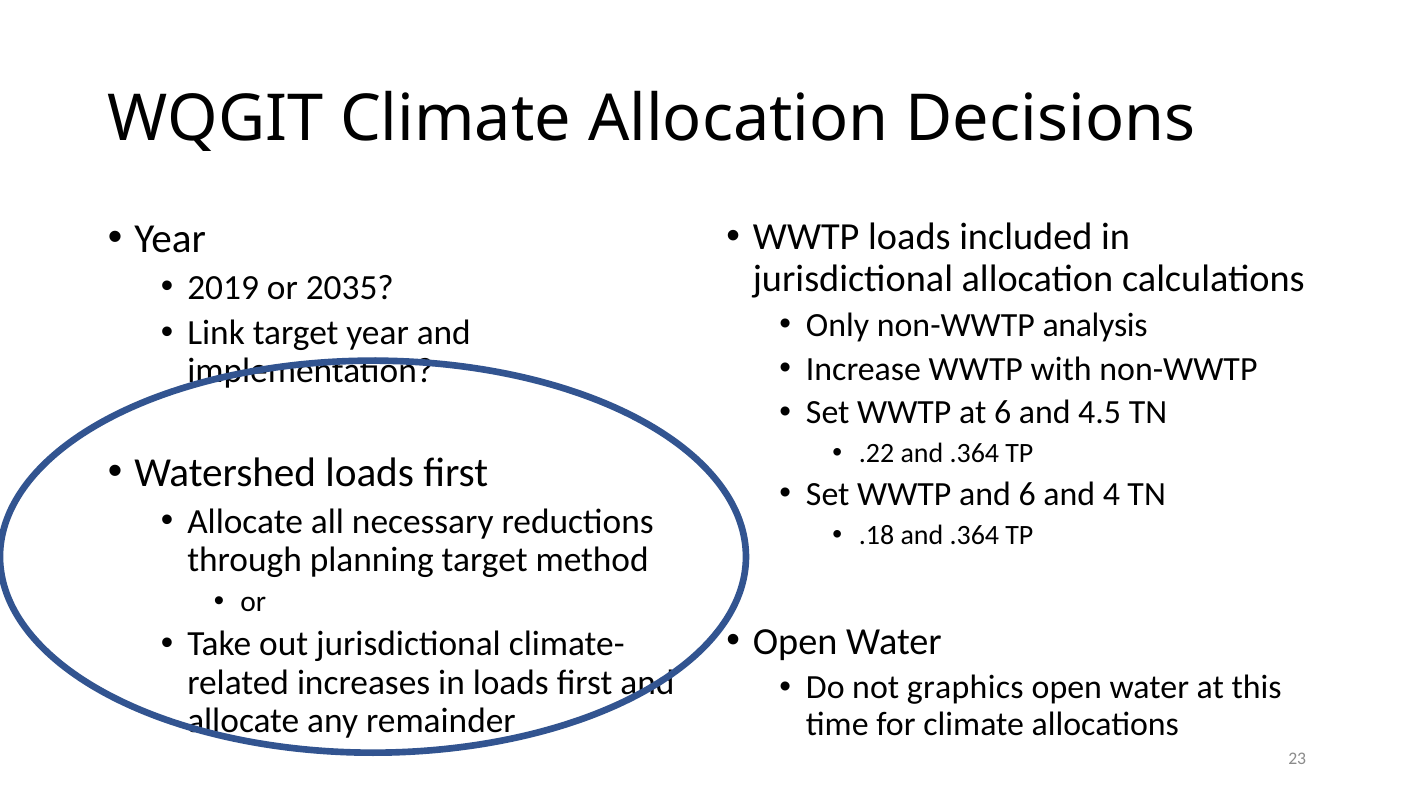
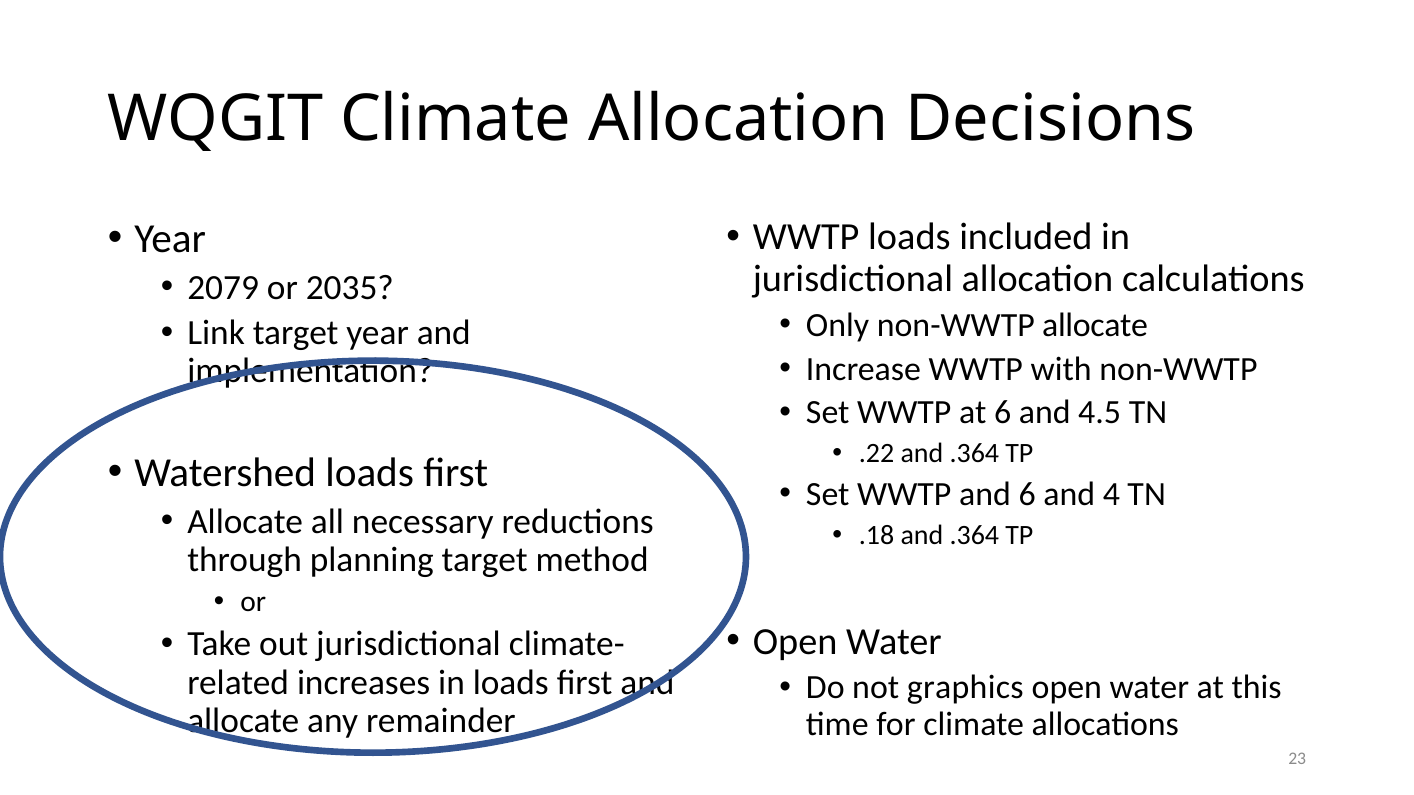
2019: 2019 -> 2079
non-WWTP analysis: analysis -> allocate
